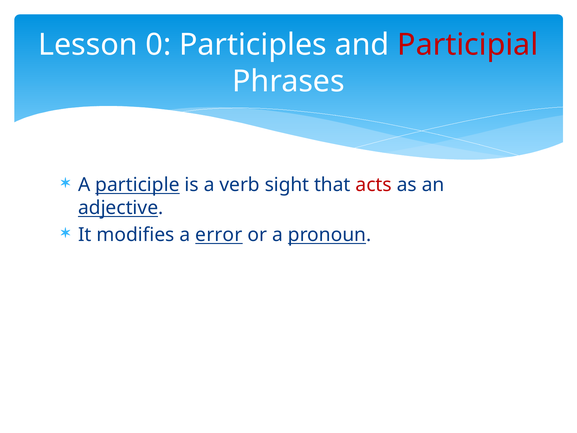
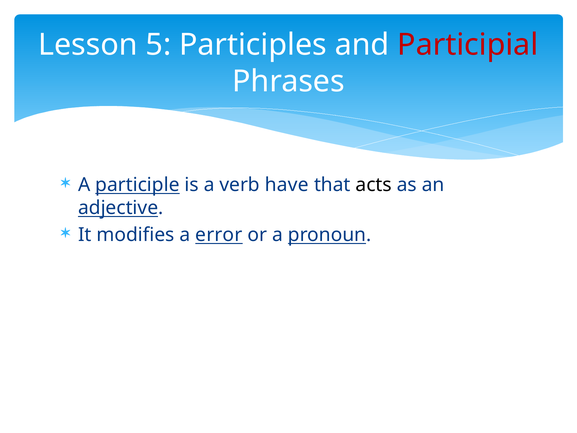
0: 0 -> 5
sight: sight -> have
acts colour: red -> black
